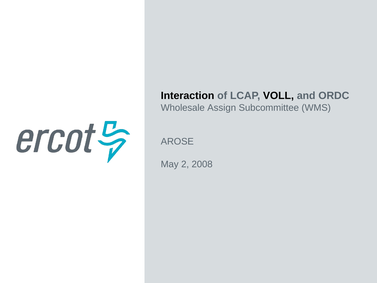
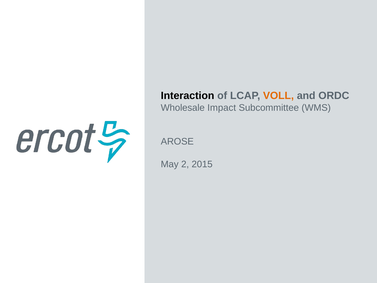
VOLL colour: black -> orange
Assign: Assign -> Impact
2008: 2008 -> 2015
